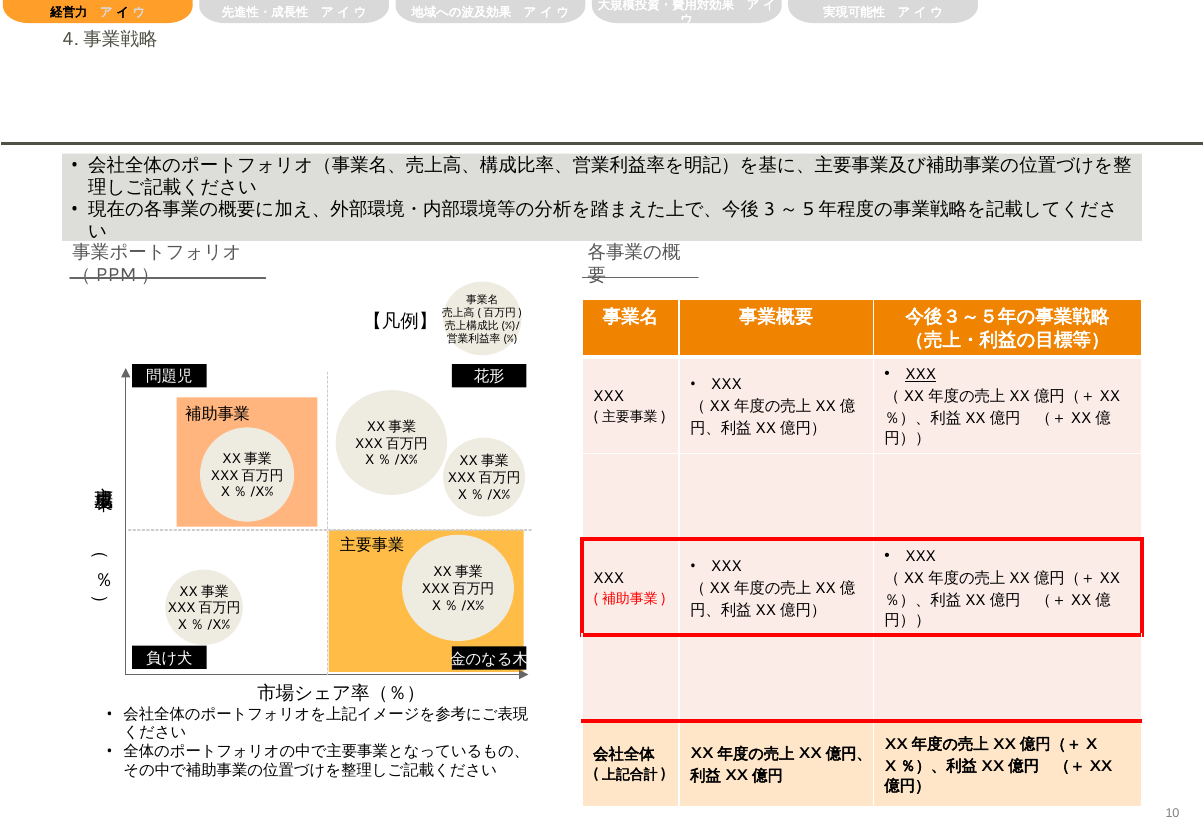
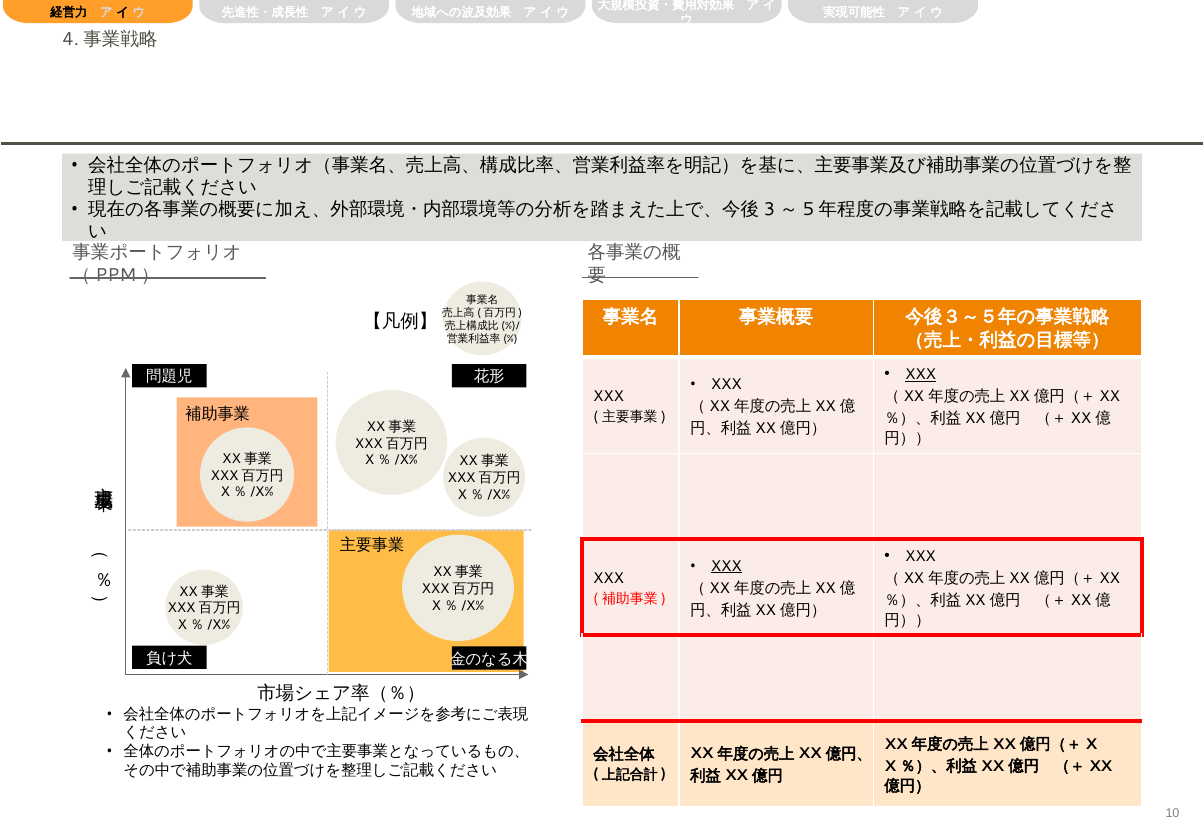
XXX at (726, 566) underline: none -> present
